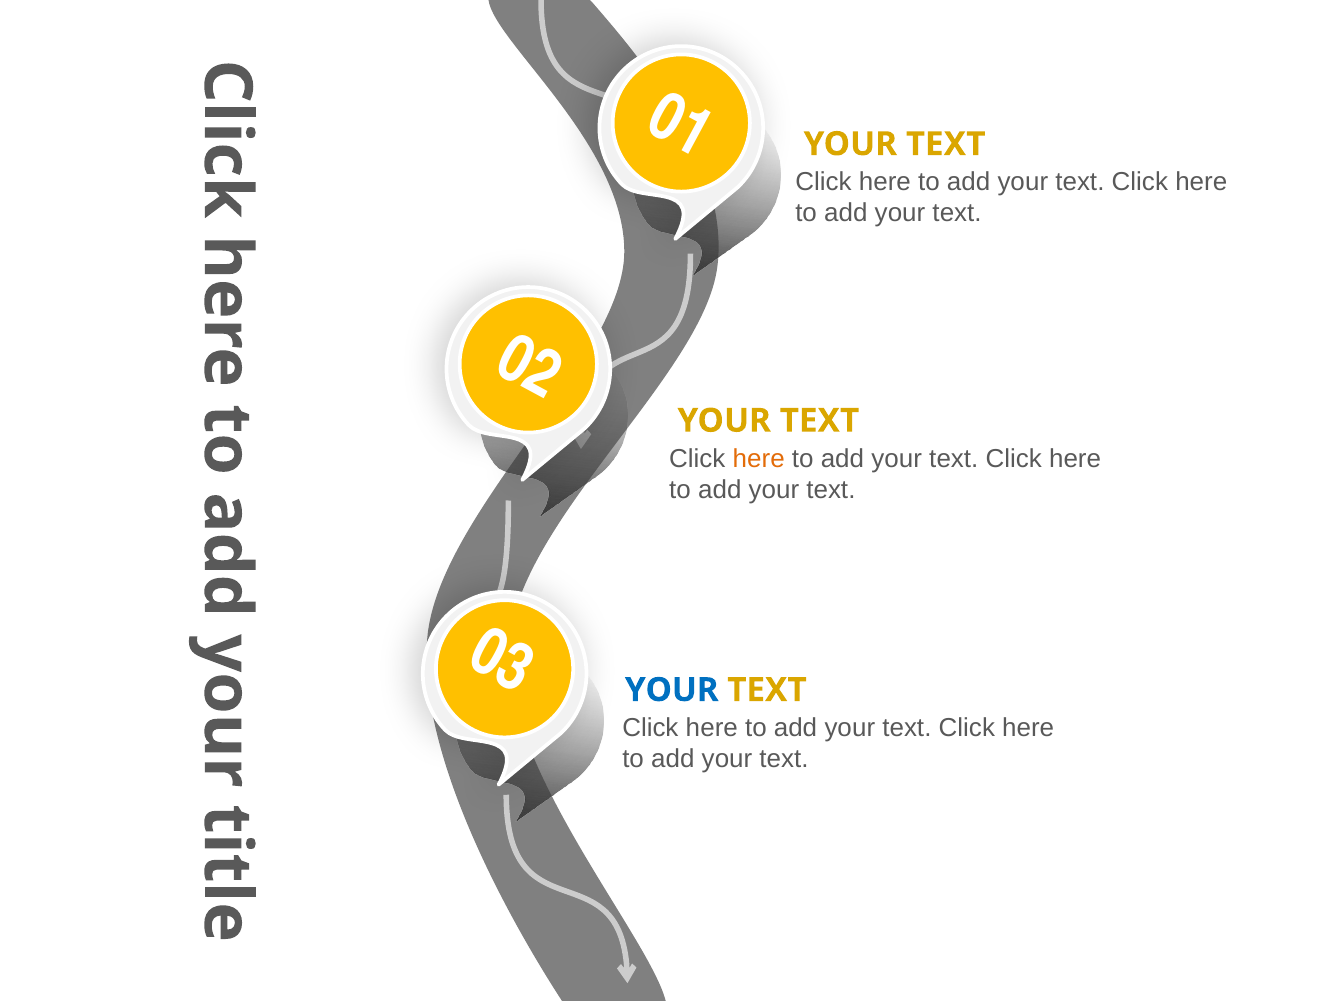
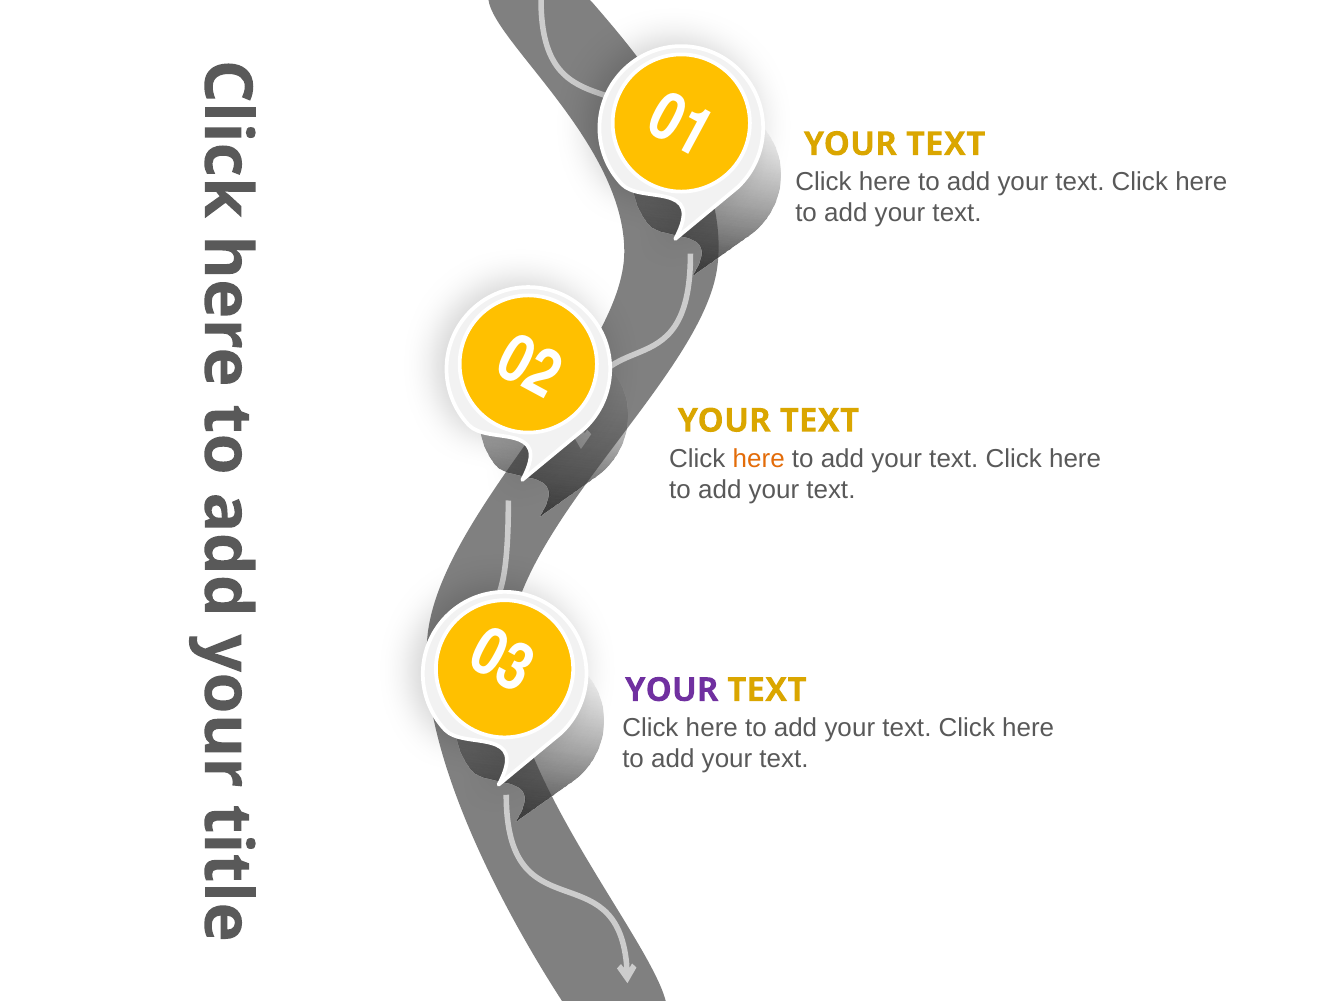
YOUR at (672, 690) colour: blue -> purple
